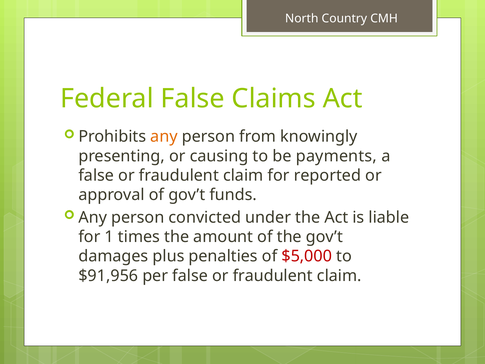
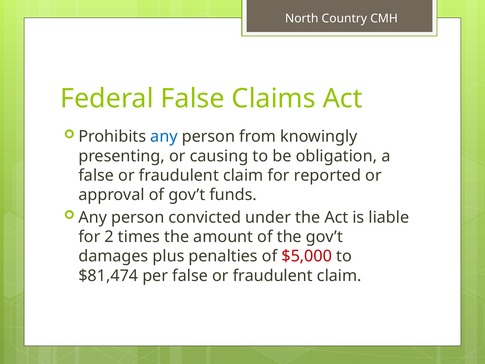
any at (164, 137) colour: orange -> blue
payments: payments -> obligation
1: 1 -> 2
$91,956: $91,956 -> $81,474
